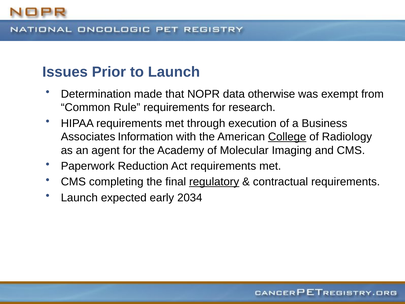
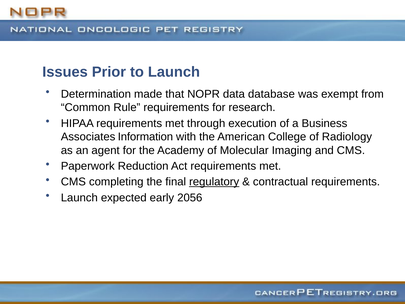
otherwise: otherwise -> database
College underline: present -> none
2034: 2034 -> 2056
